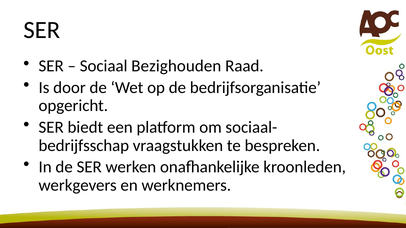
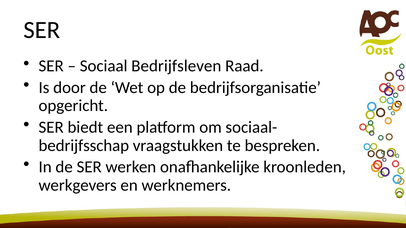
Bezighouden: Bezighouden -> Bedrijfsleven
